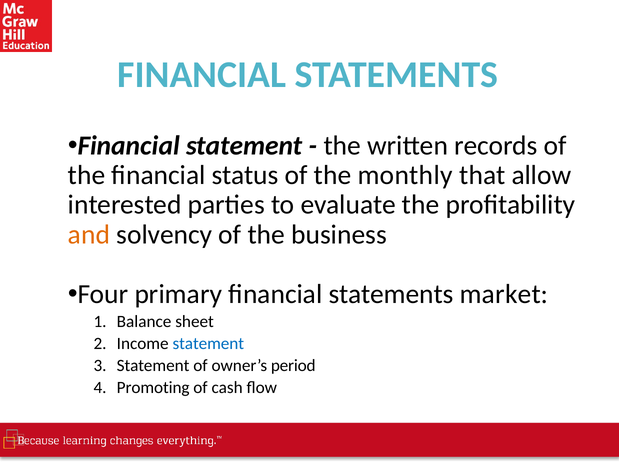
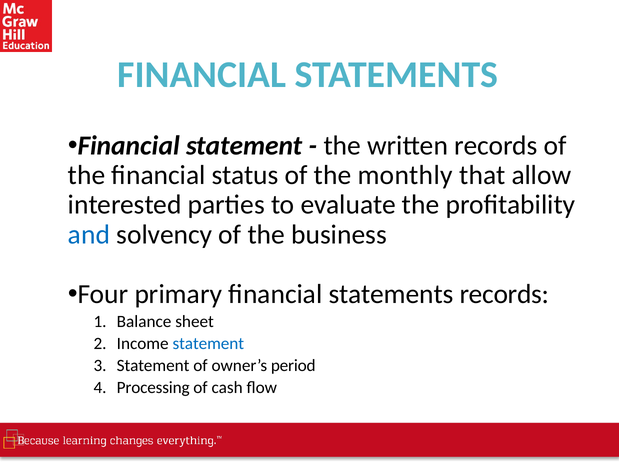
and colour: orange -> blue
statements market: market -> records
Promoting: Promoting -> Processing
